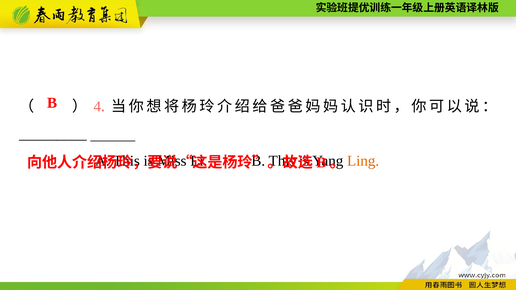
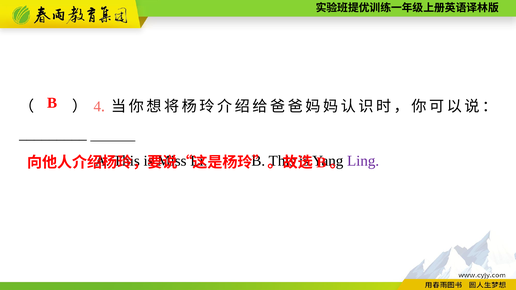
Ling colour: orange -> purple
